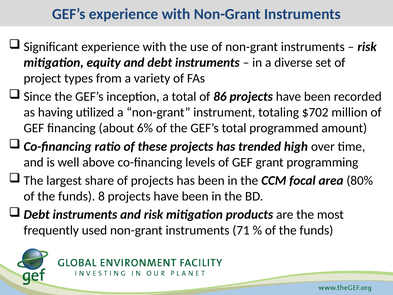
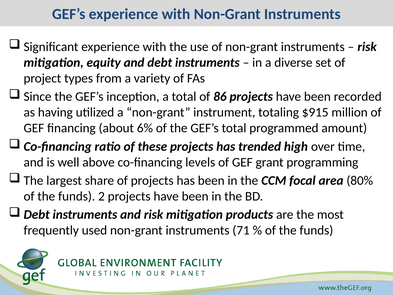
$702: $702 -> $915
8: 8 -> 2
